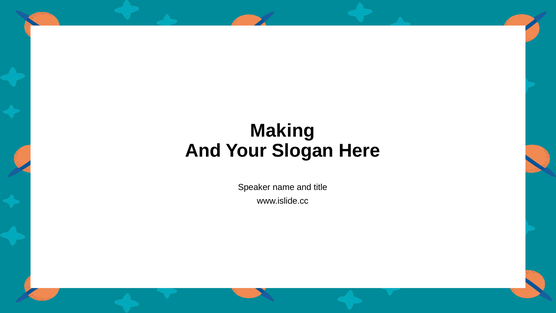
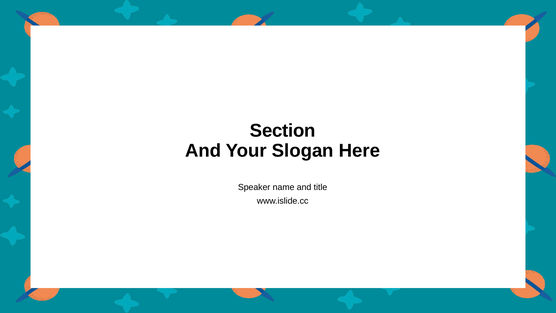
Making: Making -> Section
